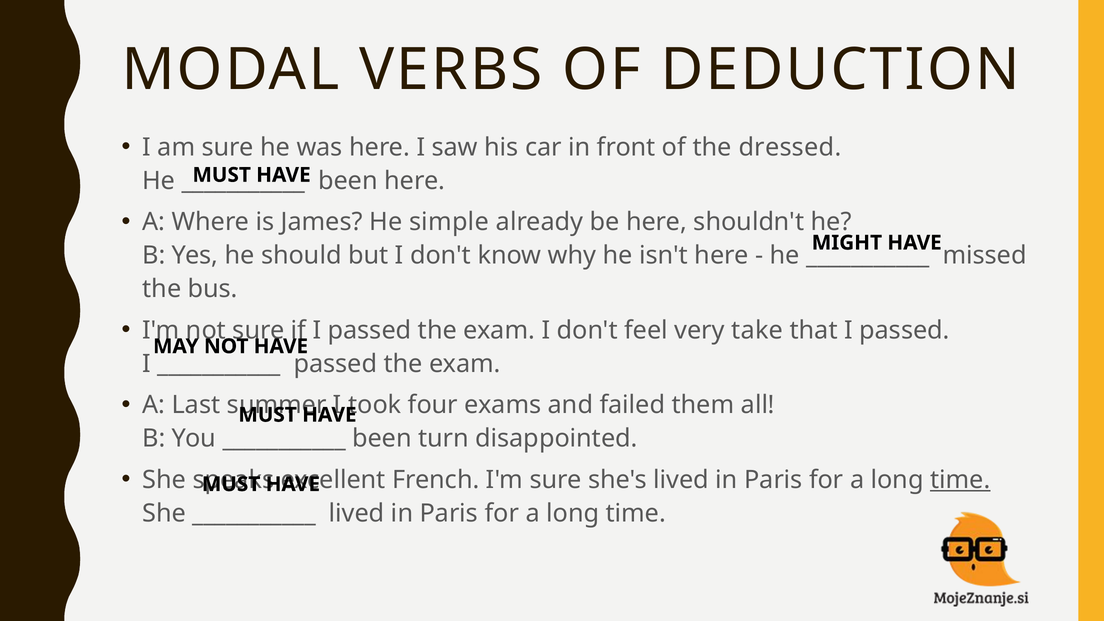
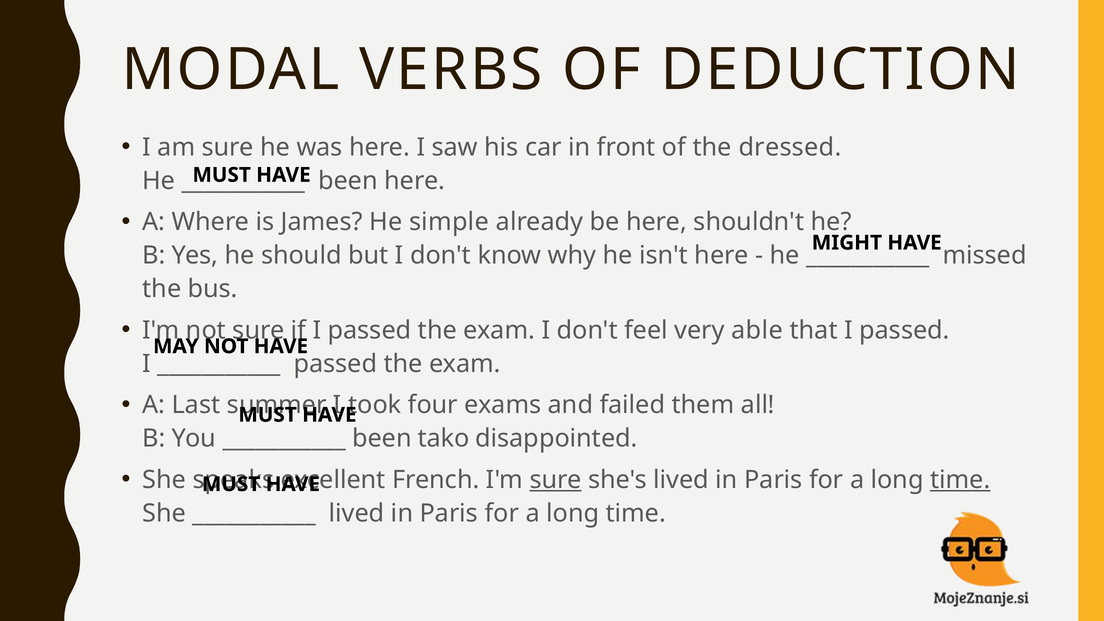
take: take -> able
turn: turn -> tako
sure at (556, 480) underline: none -> present
